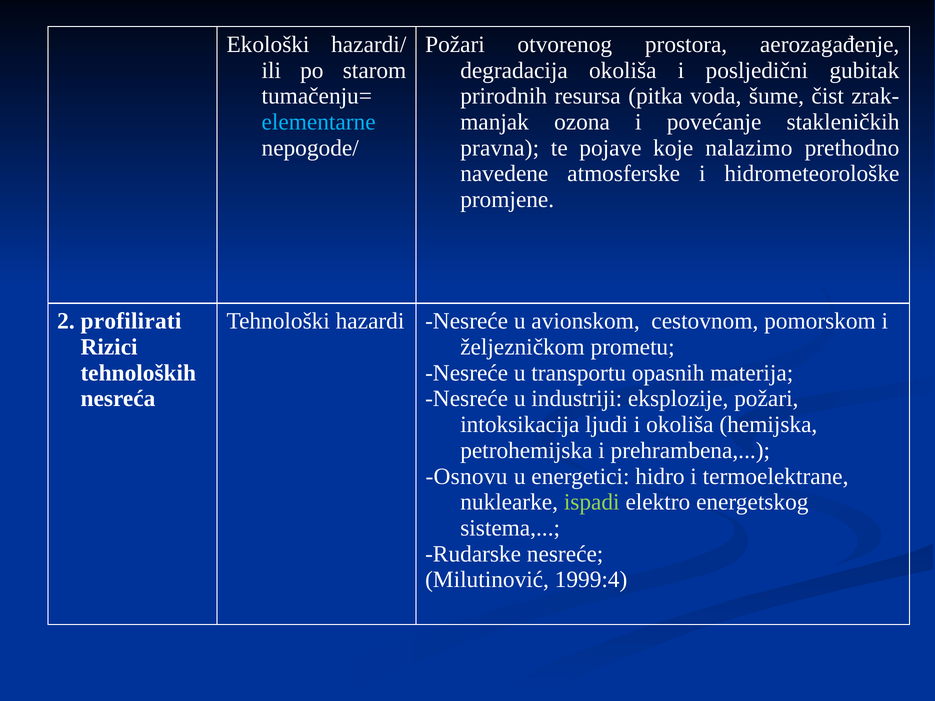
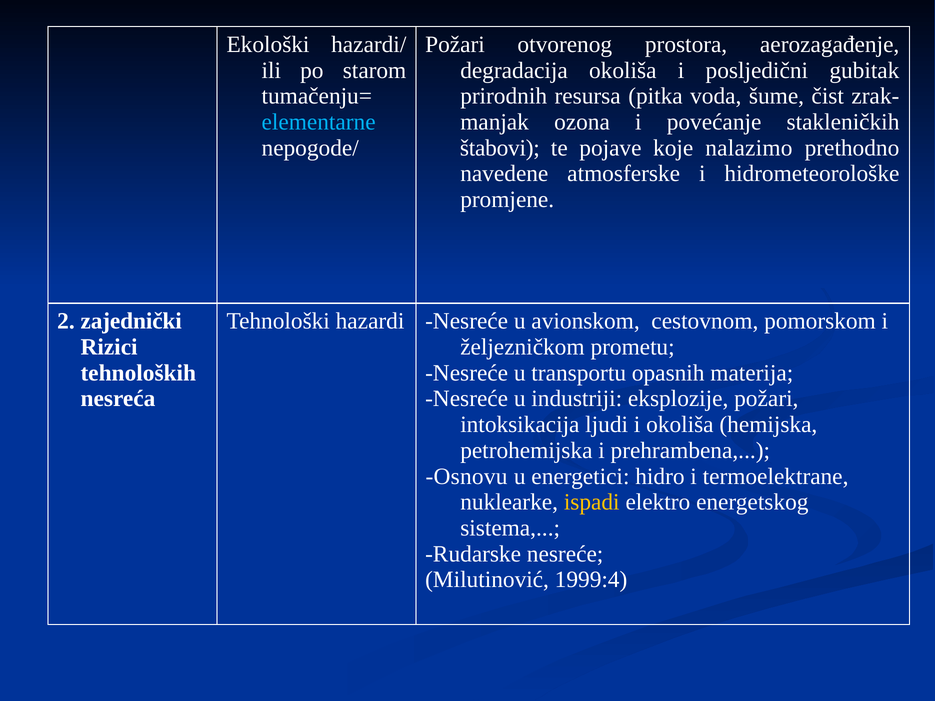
pravna: pravna -> štabovi
profilirati: profilirati -> zajednički
ispadi colour: light green -> yellow
